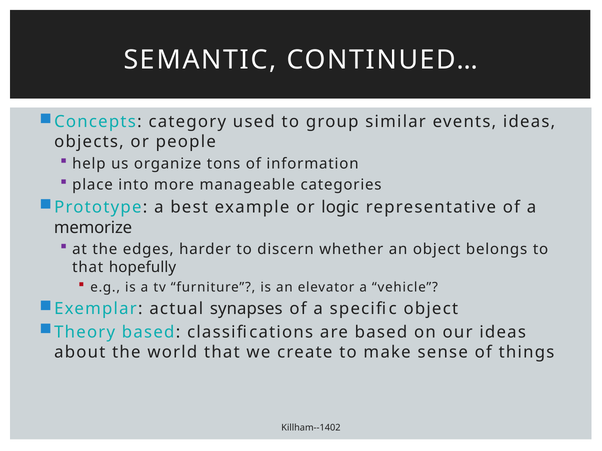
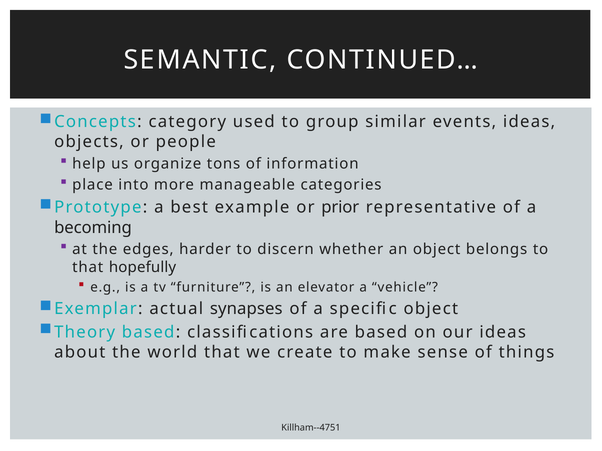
logic: logic -> prior
memorize: memorize -> becoming
Killham--1402: Killham--1402 -> Killham--4751
